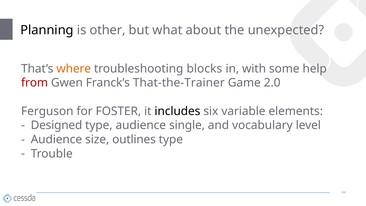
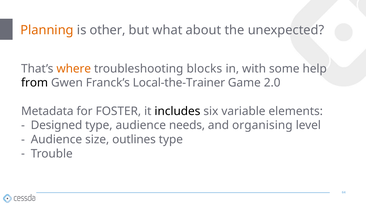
Planning colour: black -> orange
from colour: red -> black
That-the-Trainer: That-the-Trainer -> Local-the-Trainer
Ferguson: Ferguson -> Metadata
single: single -> needs
vocabulary: vocabulary -> organising
